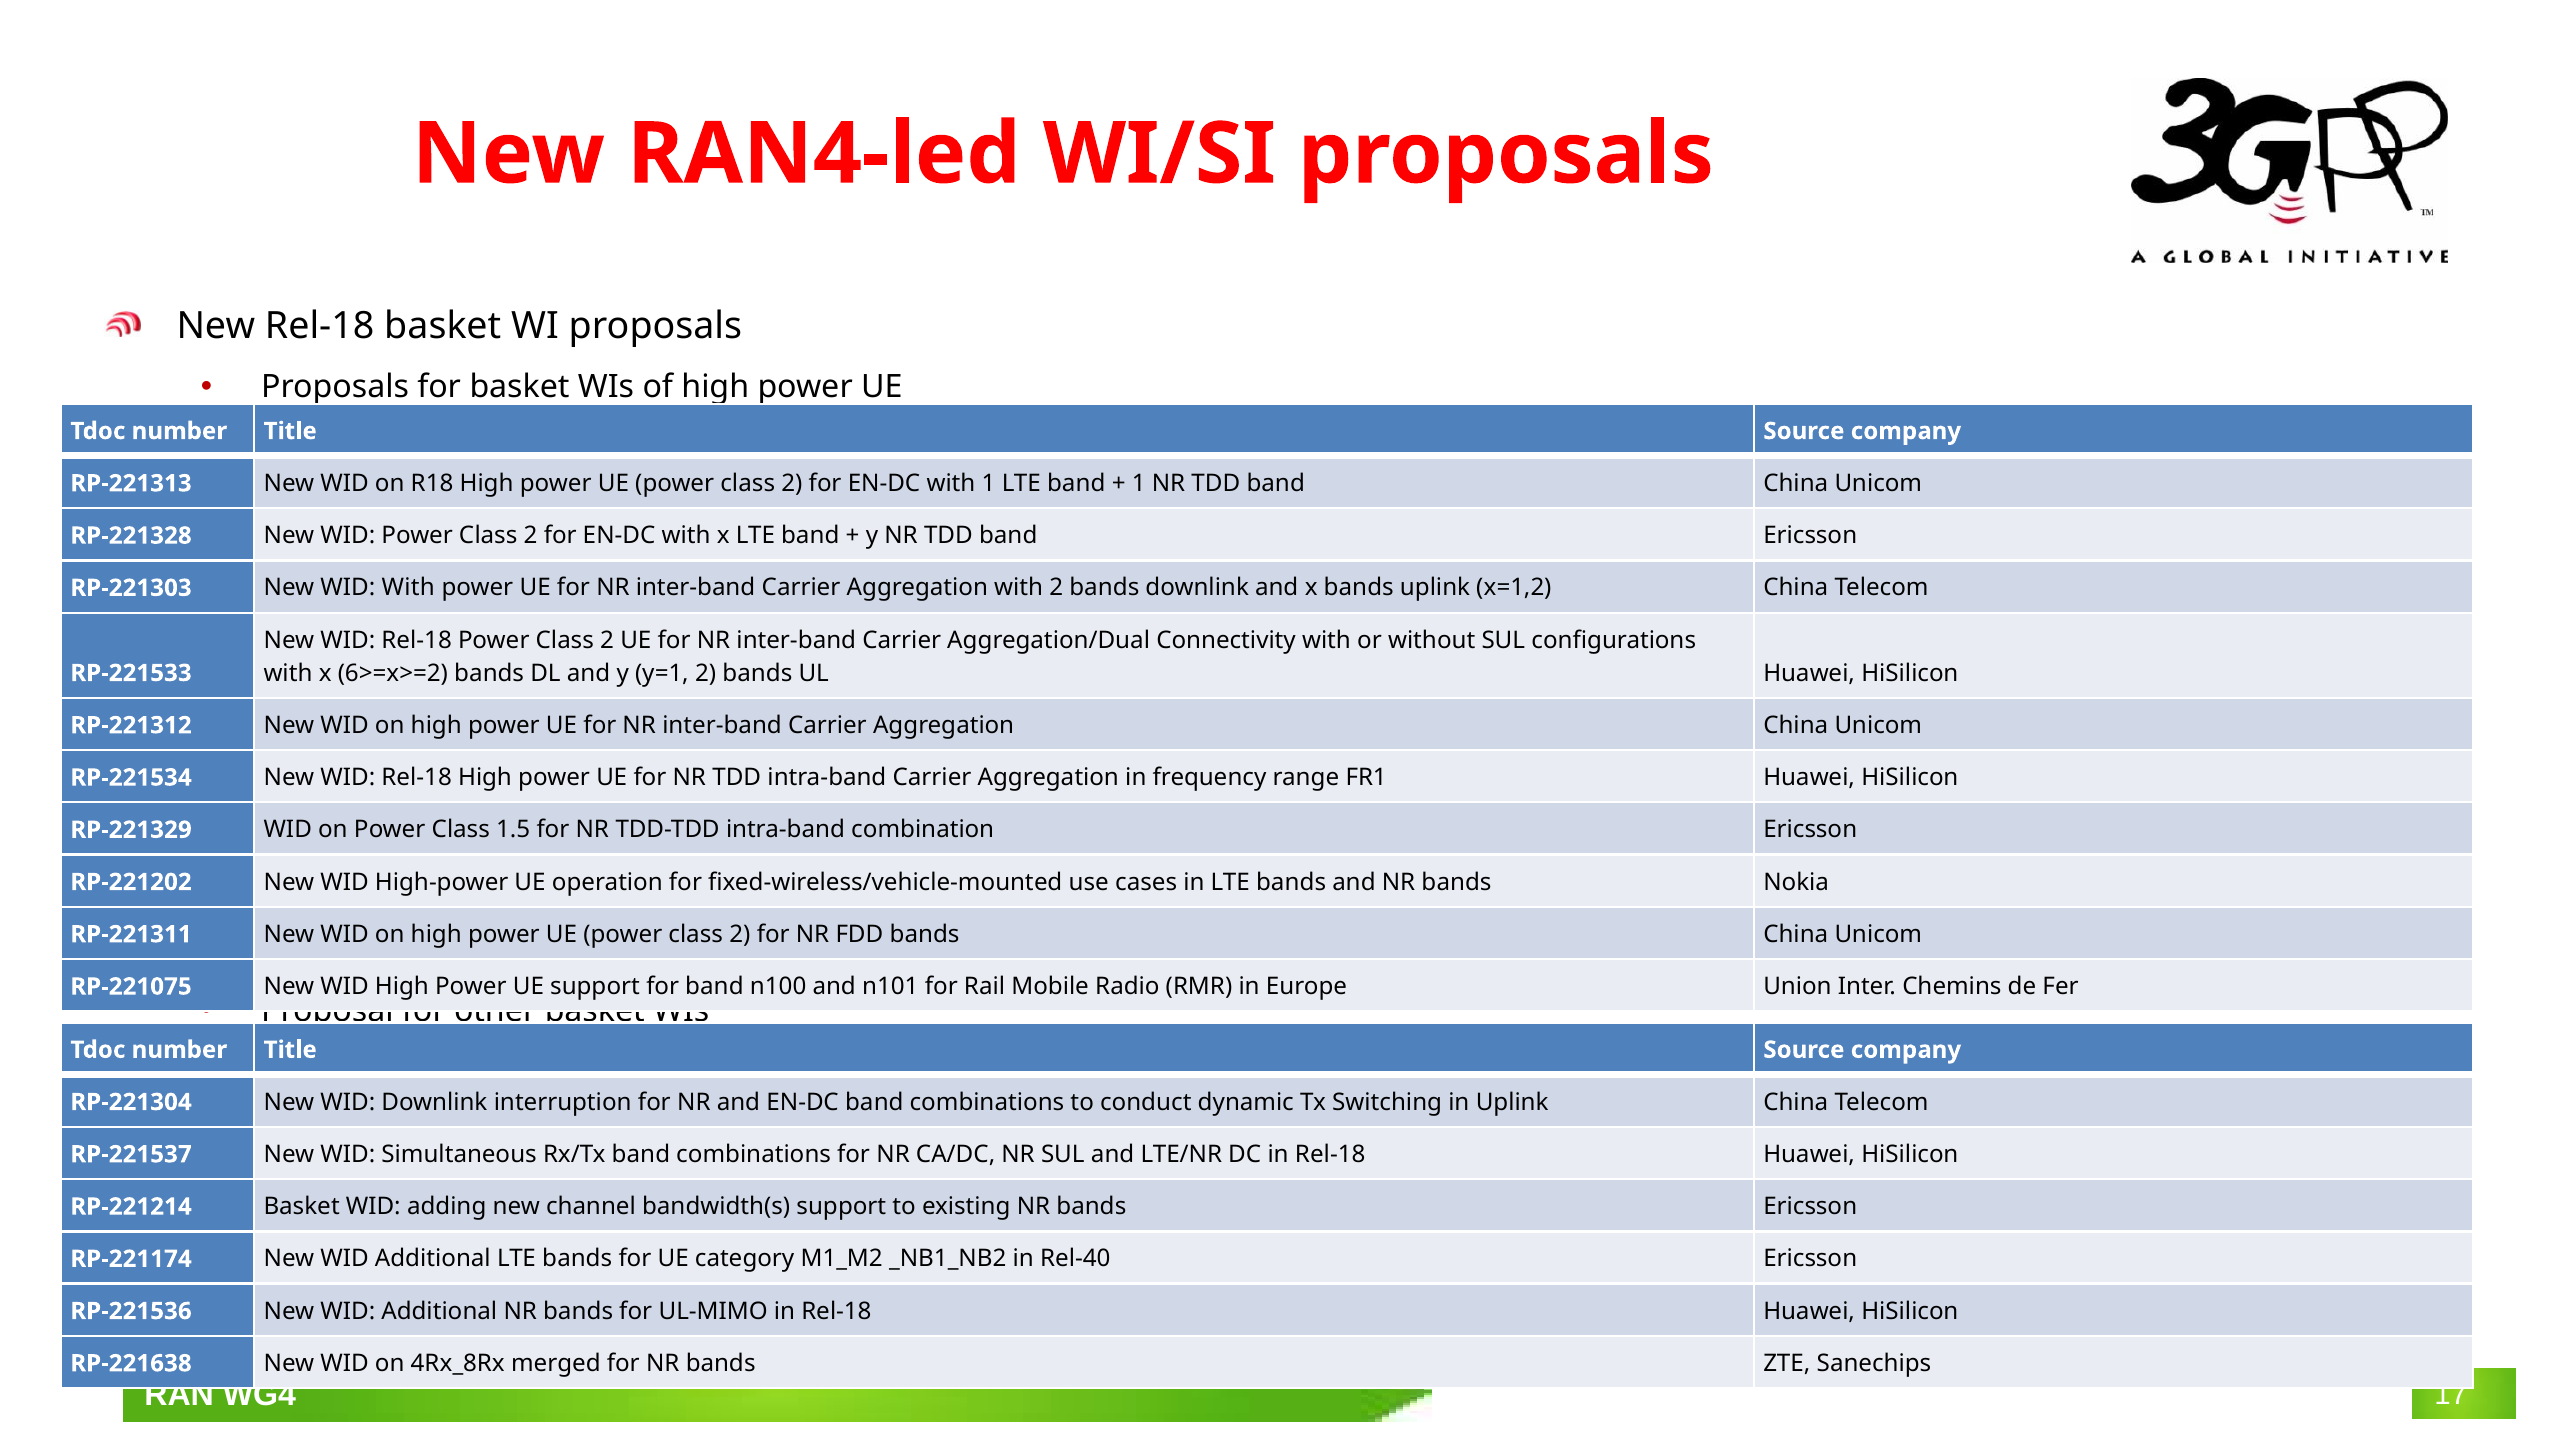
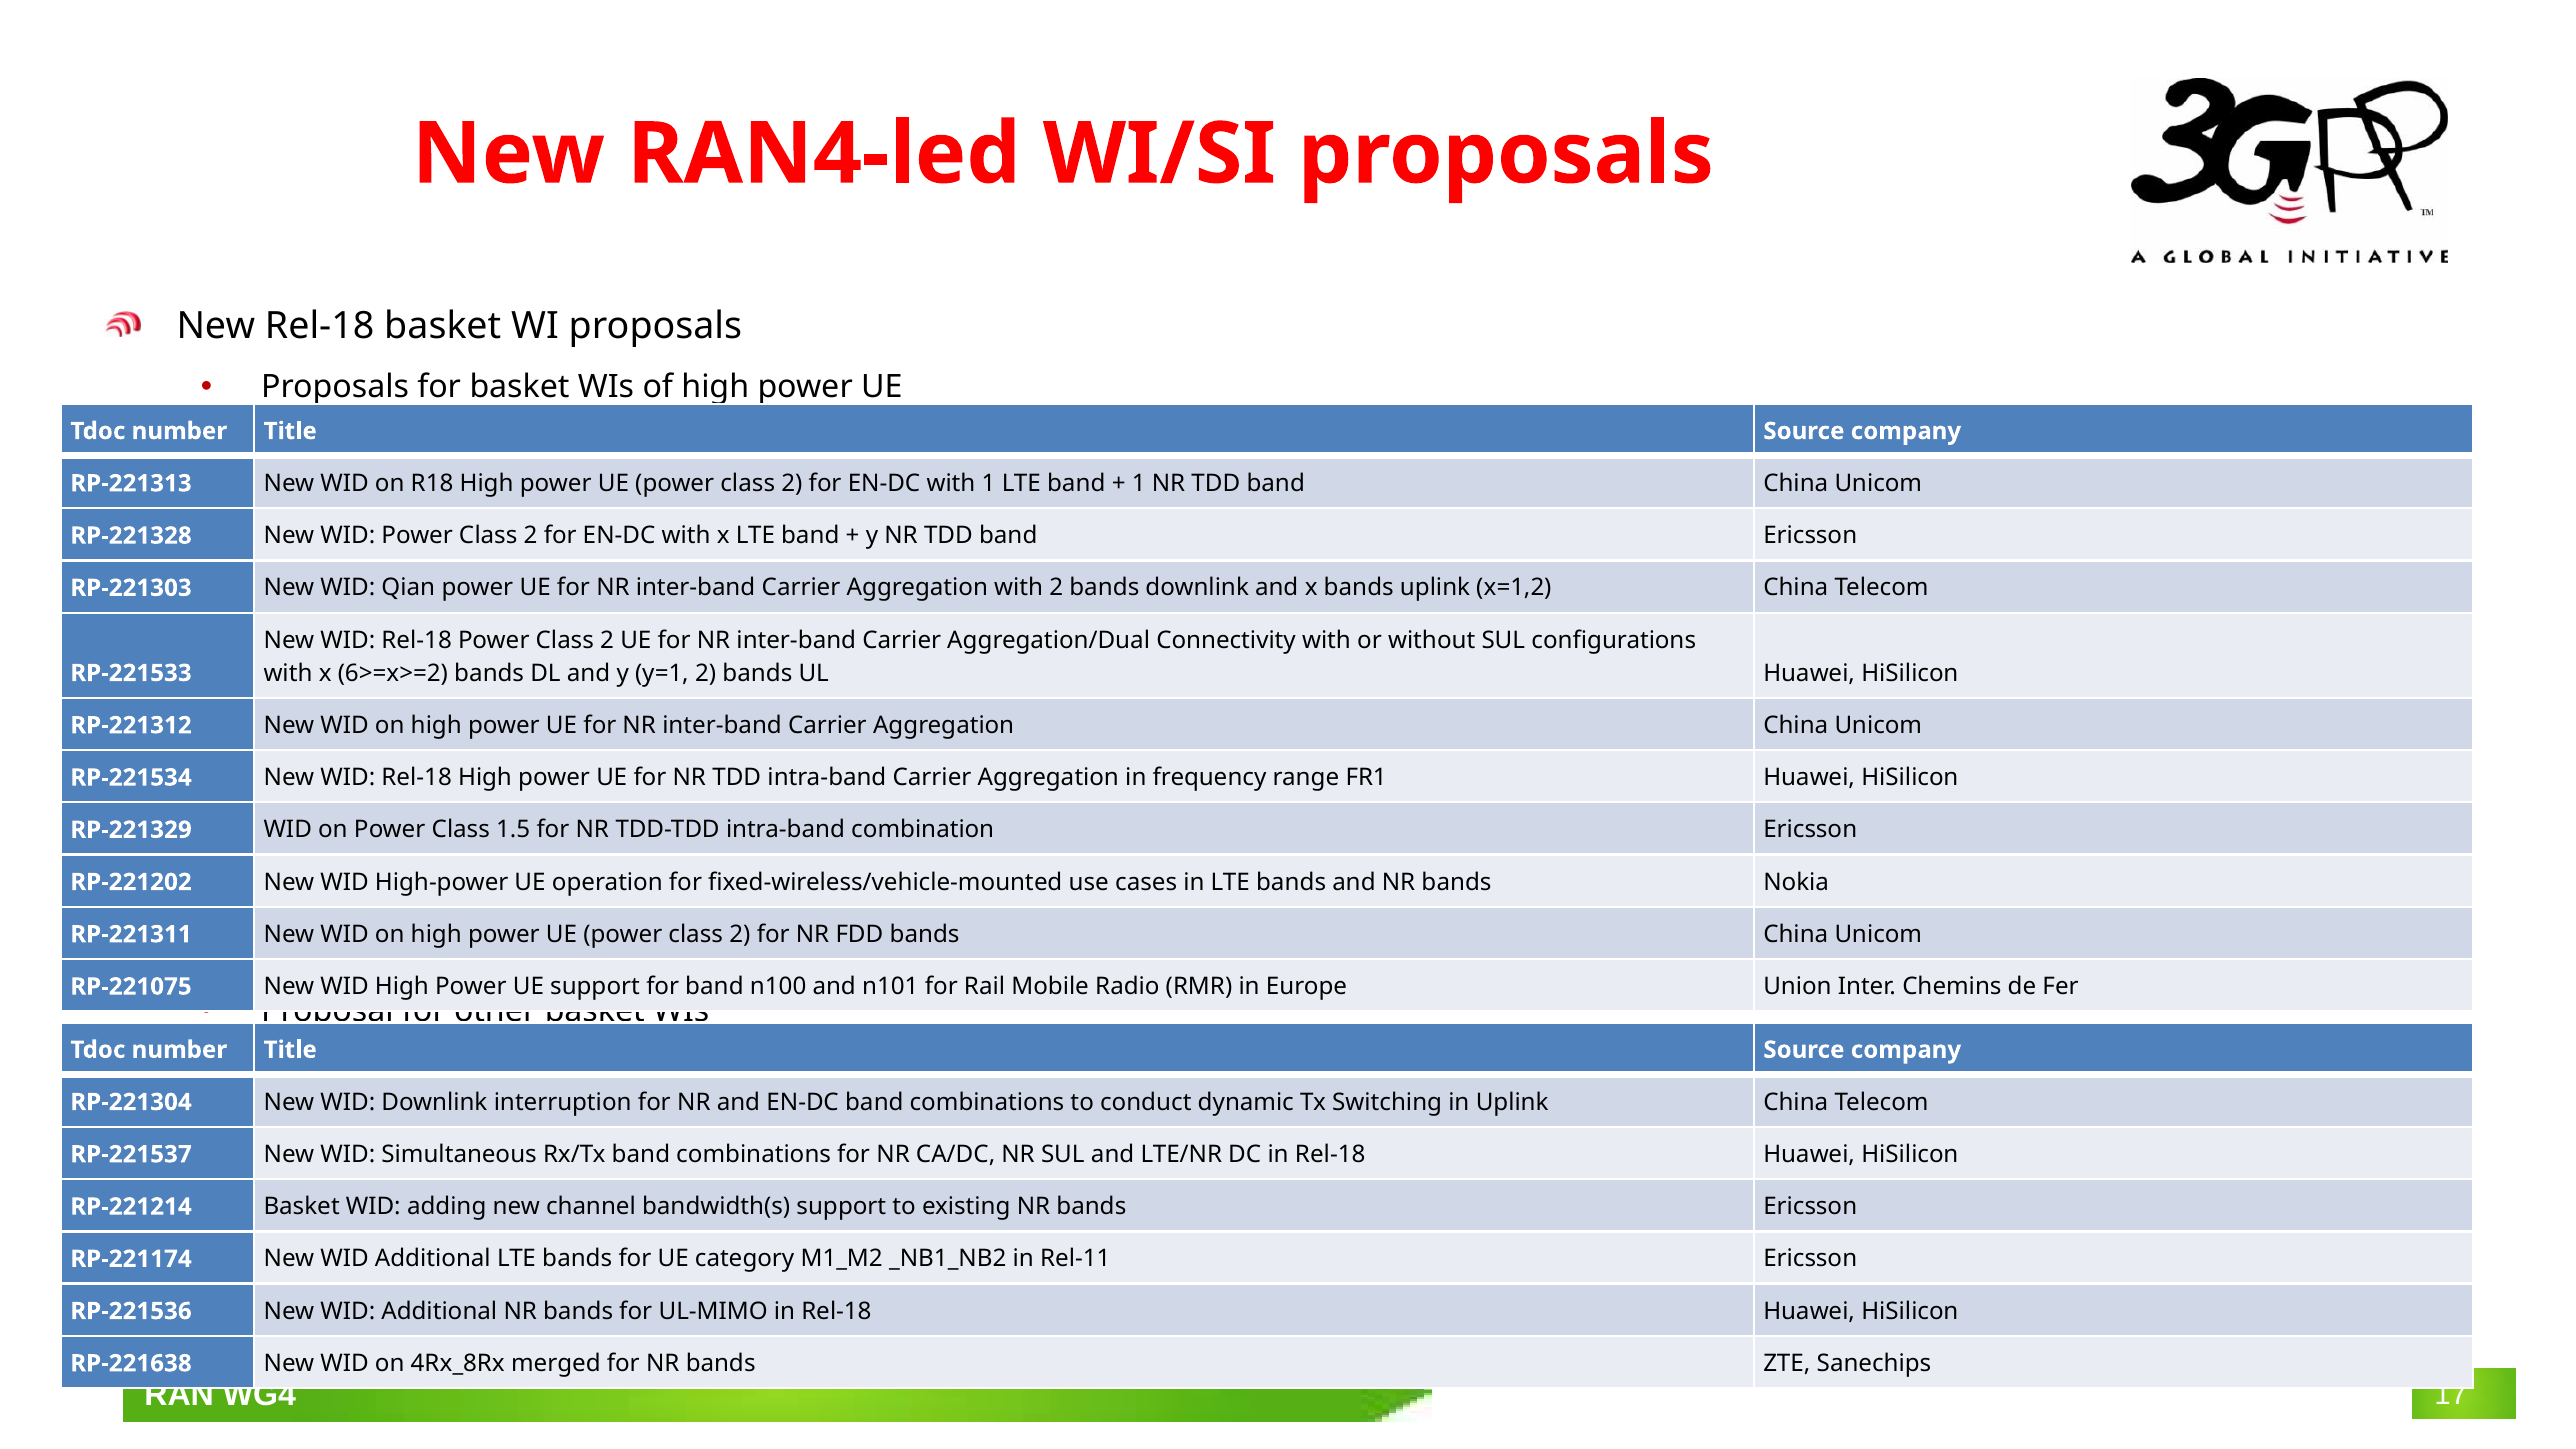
WID With: With -> Qian
Rel-40: Rel-40 -> Rel-11
